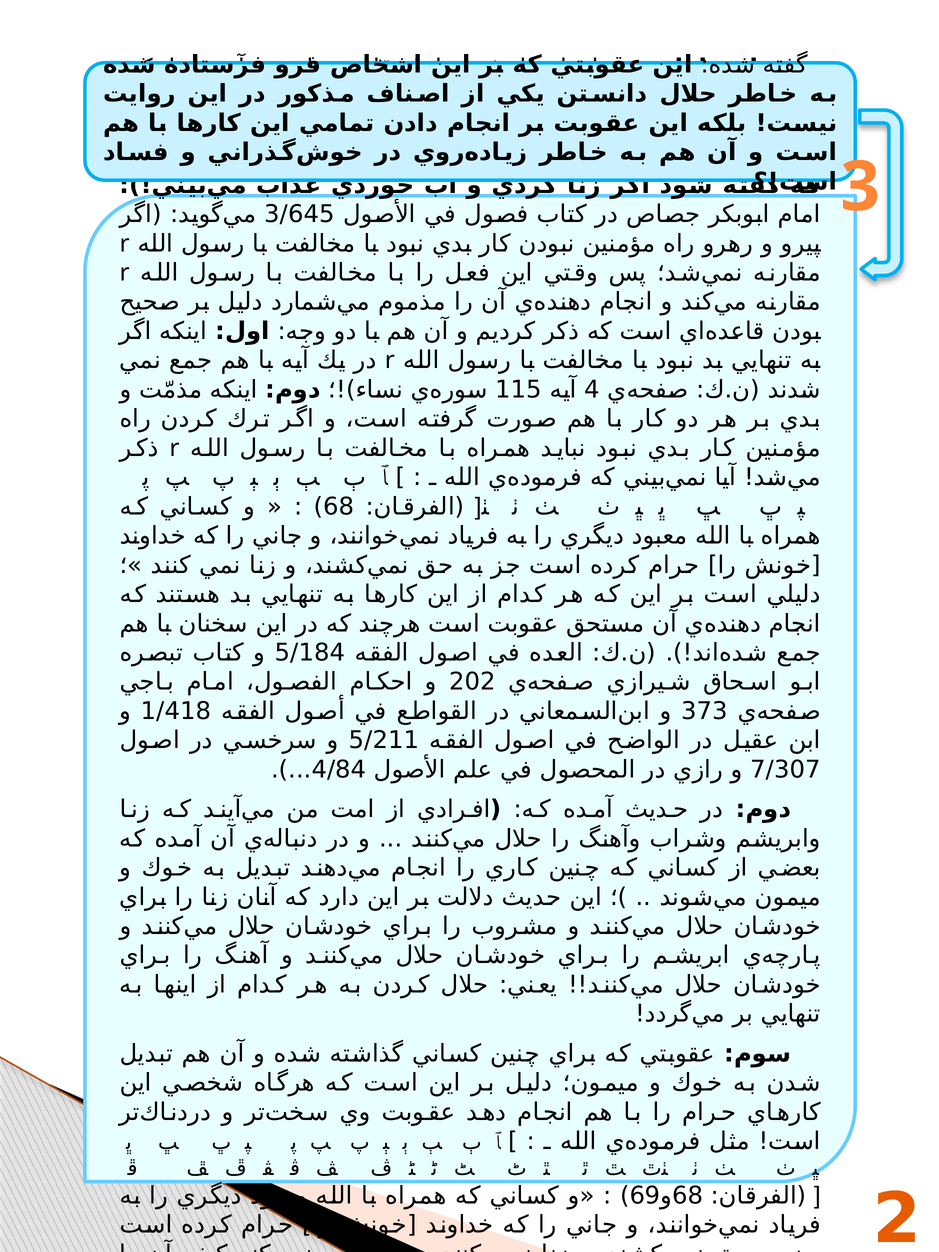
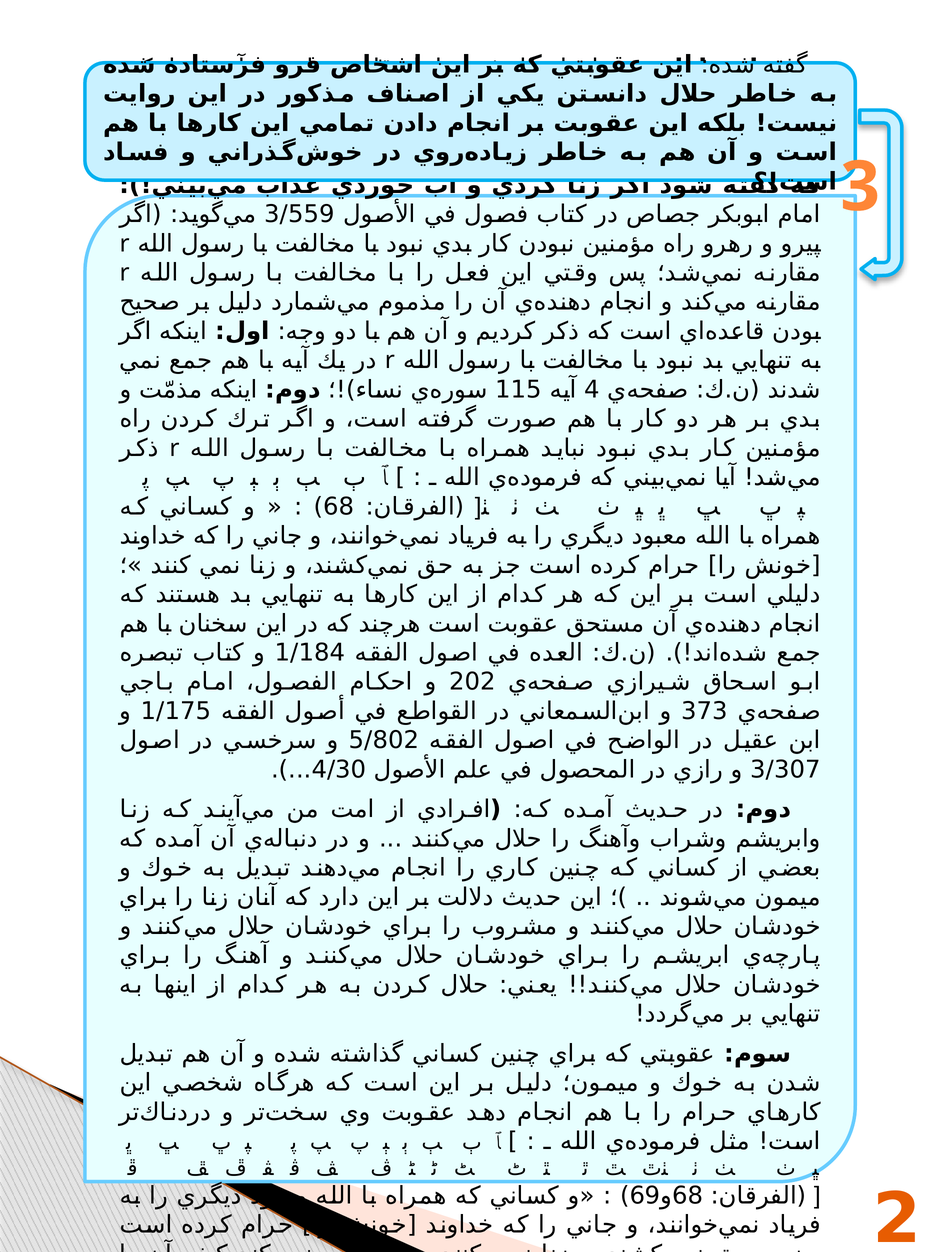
3/645: 3/645 -> 3/559
5/184: 5/184 -> 1/184
1/418: 1/418 -> 1/175
5/211: 5/211 -> 5/802
4/84: 4/84 -> 4/30
7/307: 7/307 -> 3/307
